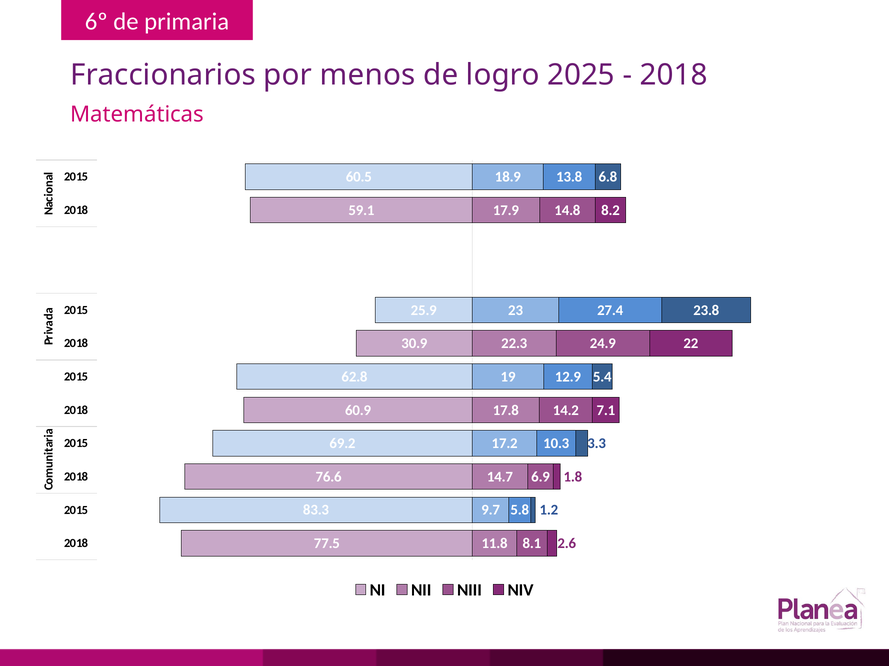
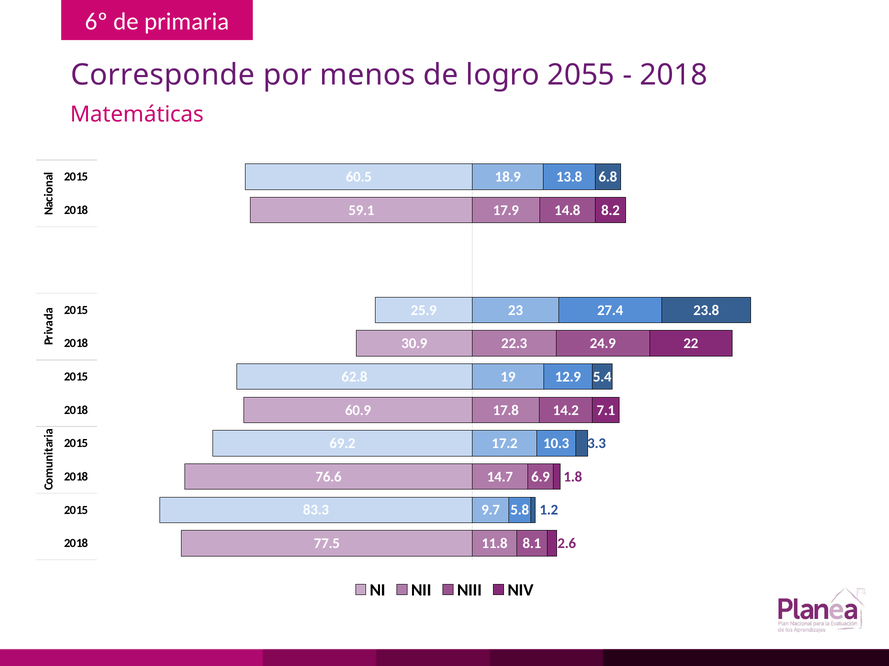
Fraccionarios: Fraccionarios -> Corresponde
2025: 2025 -> 2055
